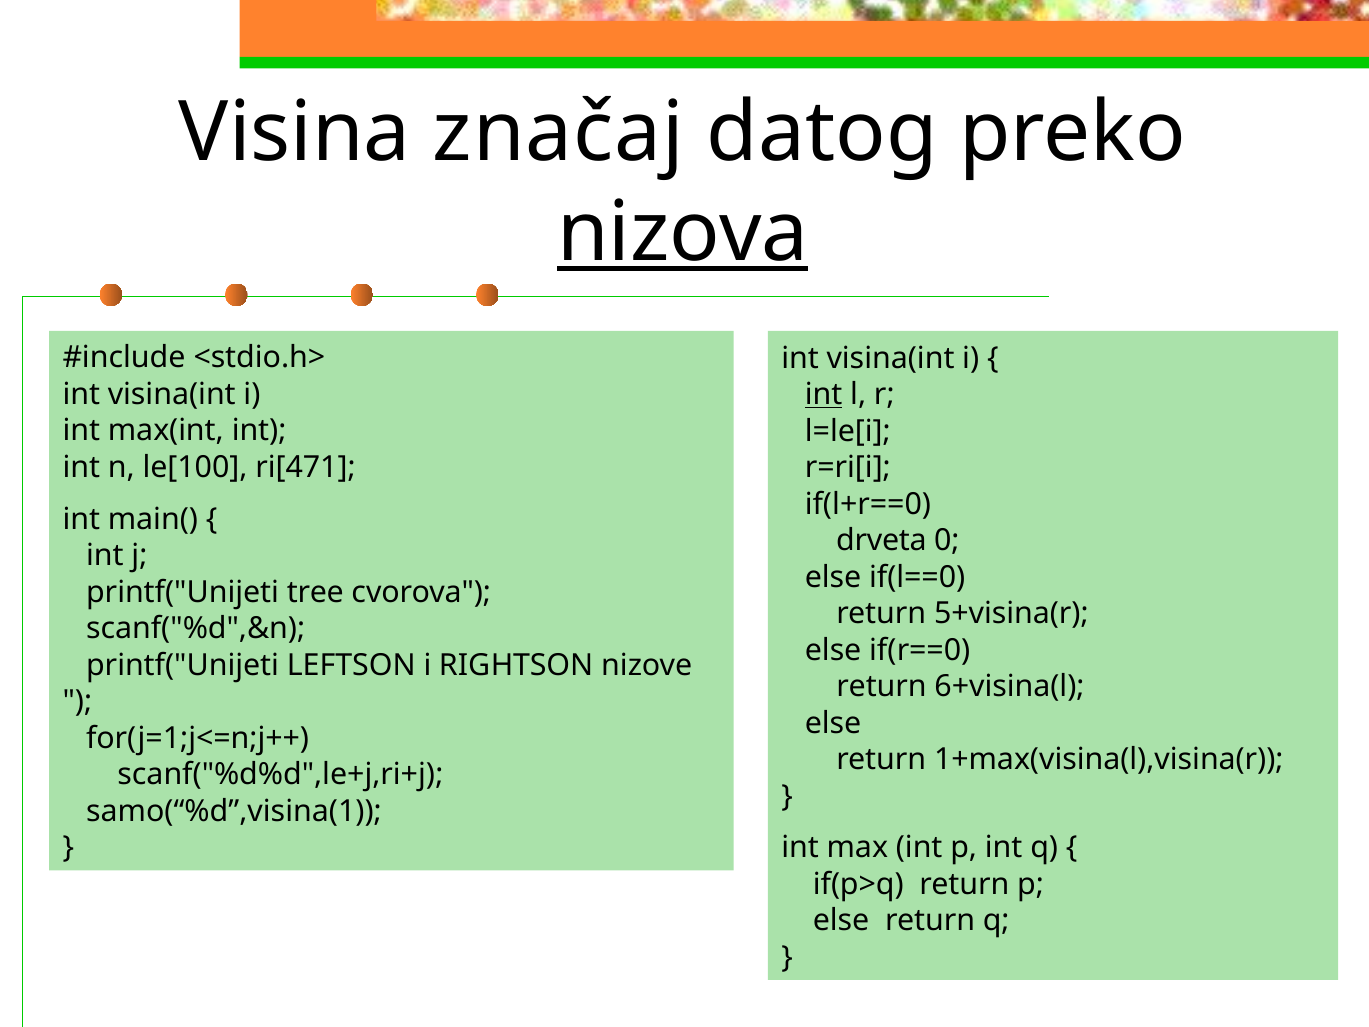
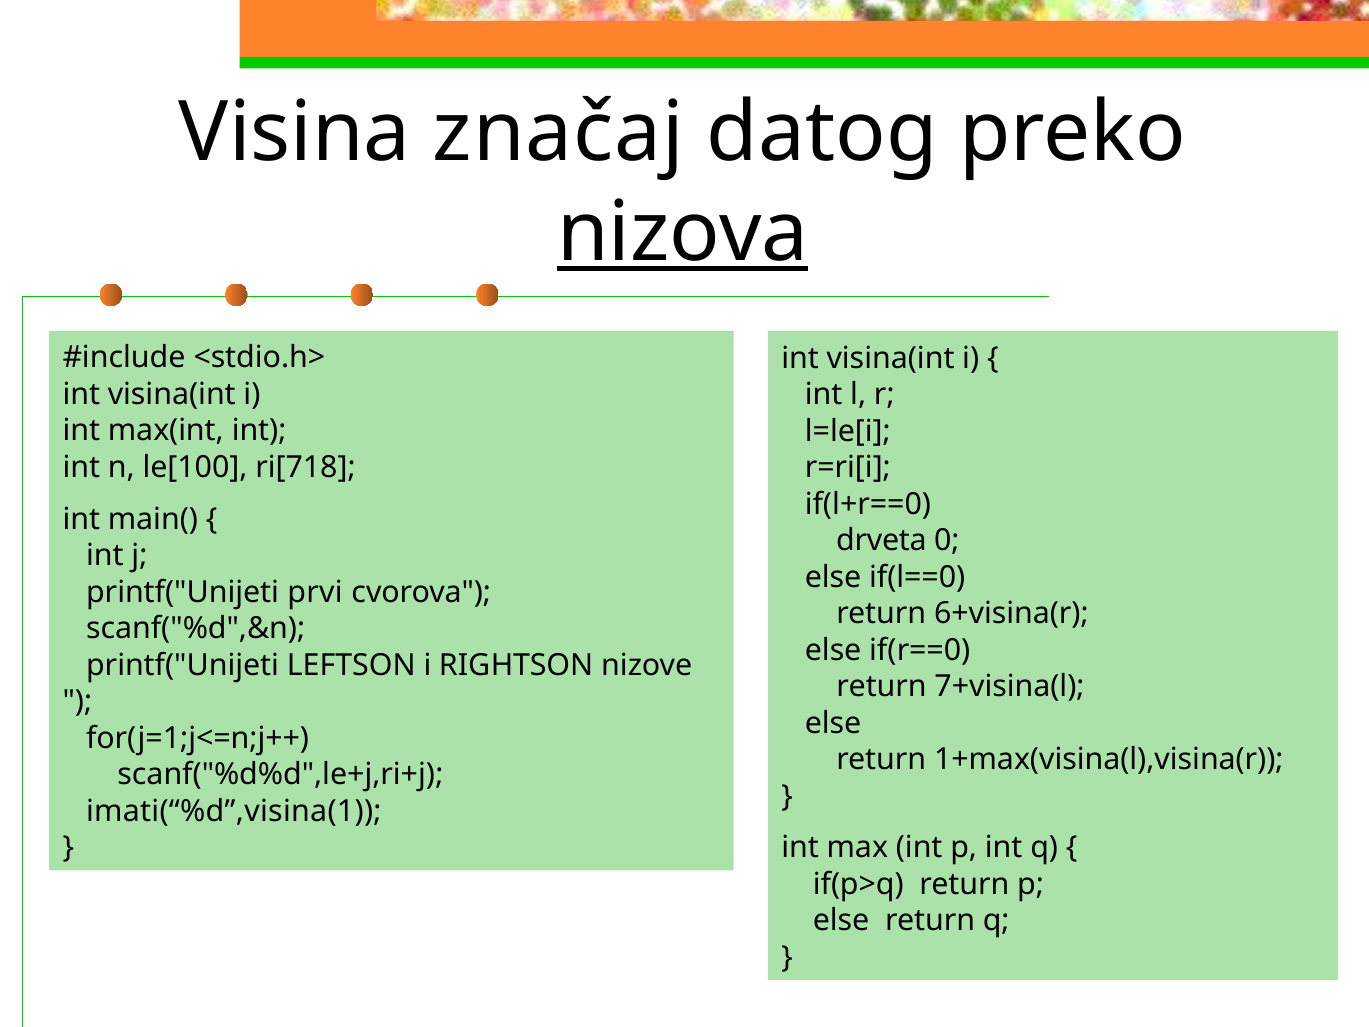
int at (824, 394) underline: present -> none
ri[471: ri[471 -> ri[718
tree: tree -> prvi
5+visina(r: 5+visina(r -> 6+visina(r
6+visina(l: 6+visina(l -> 7+visina(l
samo(“%d”,visina(1: samo(“%d”,visina(1 -> imati(“%d”,visina(1
